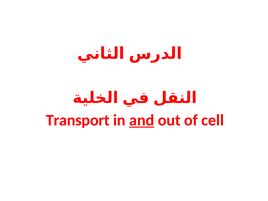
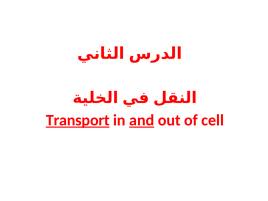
Transport underline: none -> present
